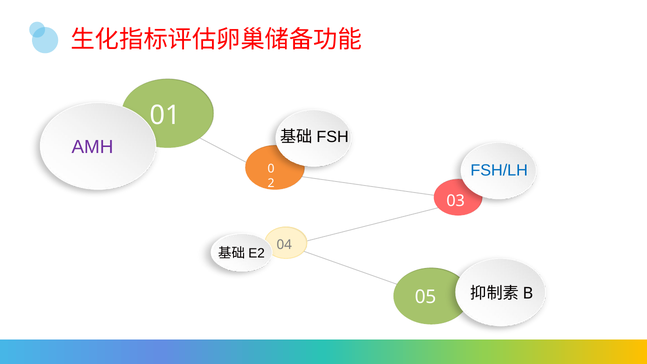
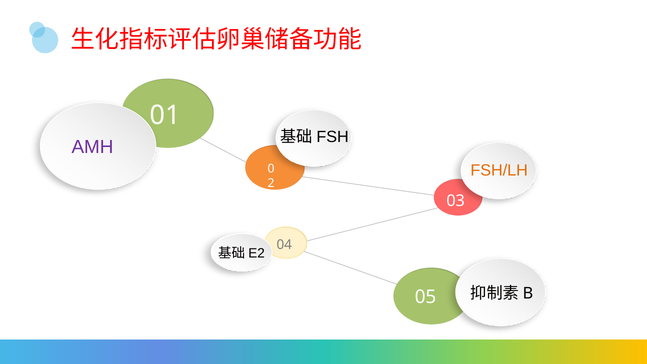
FSH/LH colour: blue -> orange
